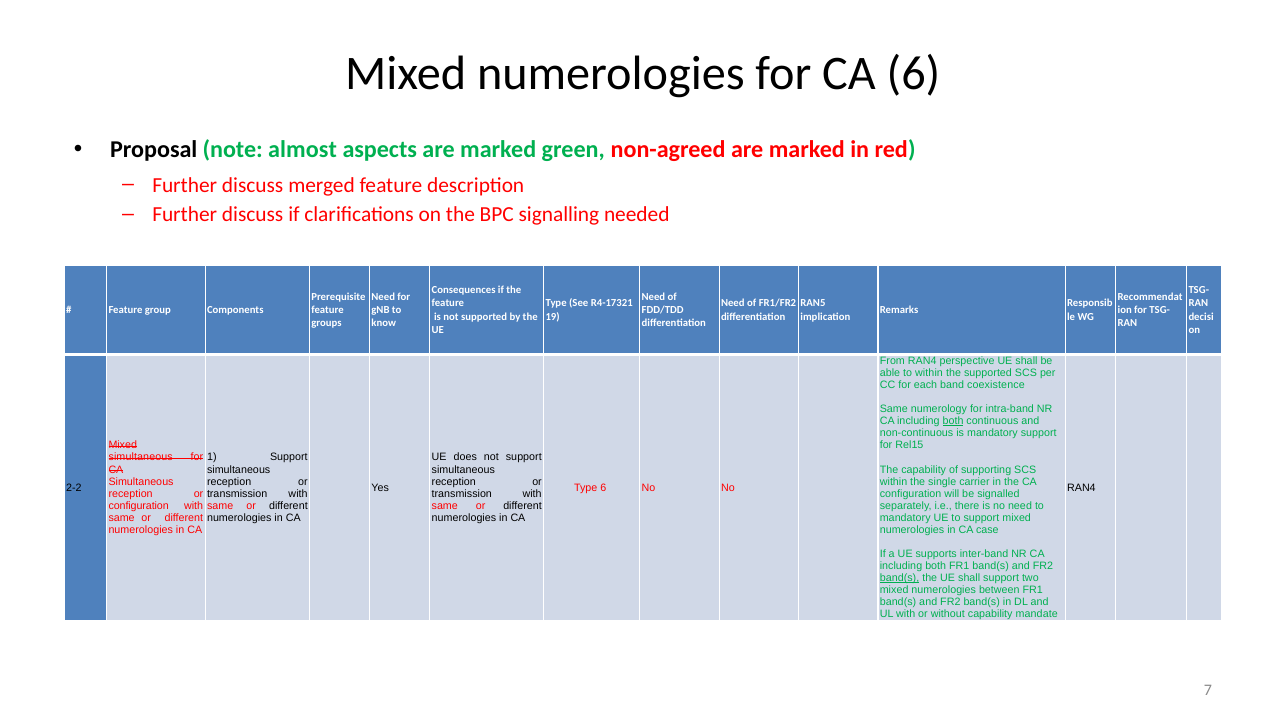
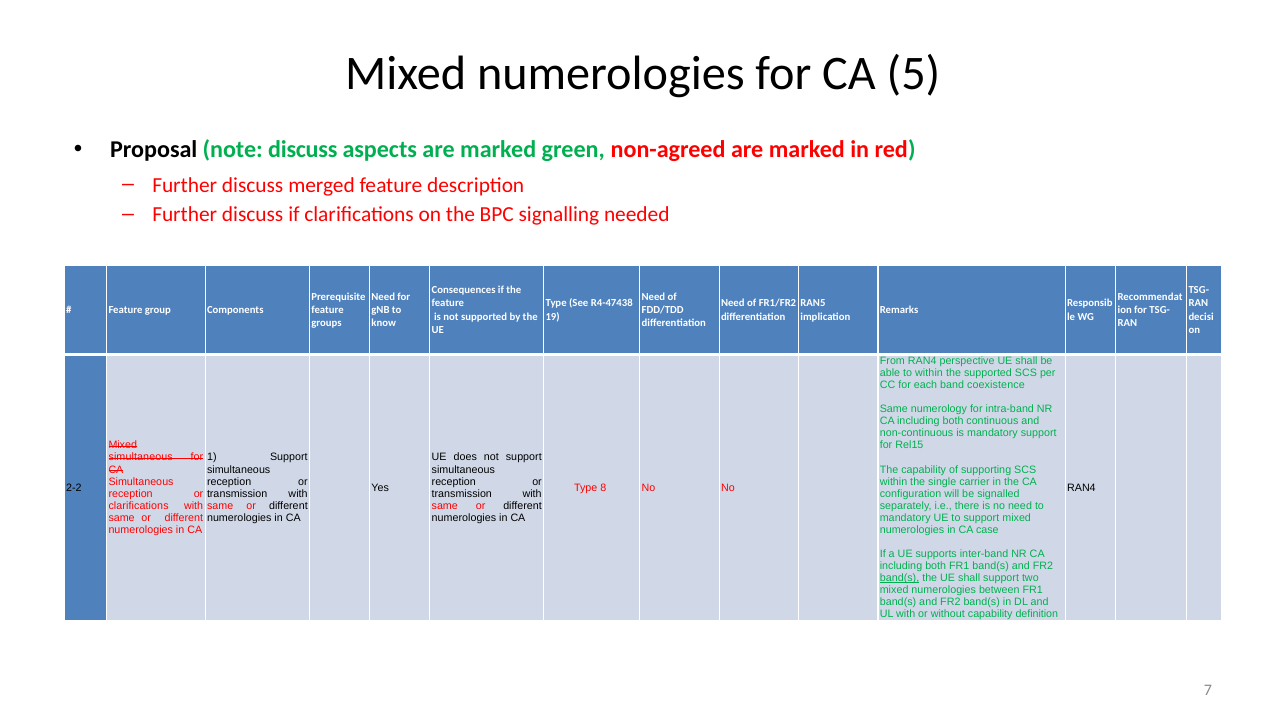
CA 6: 6 -> 5
note almost: almost -> discuss
R4-17321: R4-17321 -> R4-47438
both at (953, 421) underline: present -> none
Type 6: 6 -> 8
configuration at (139, 506): configuration -> clarifications
mandate: mandate -> definition
